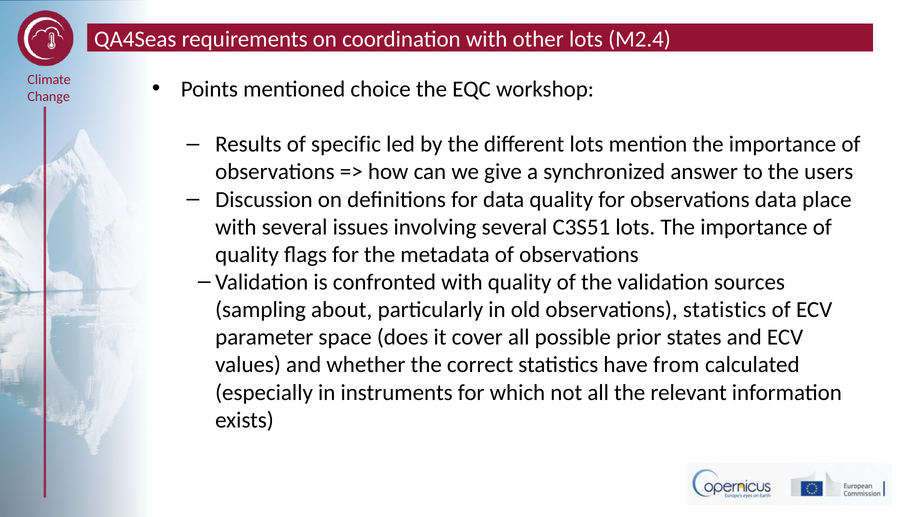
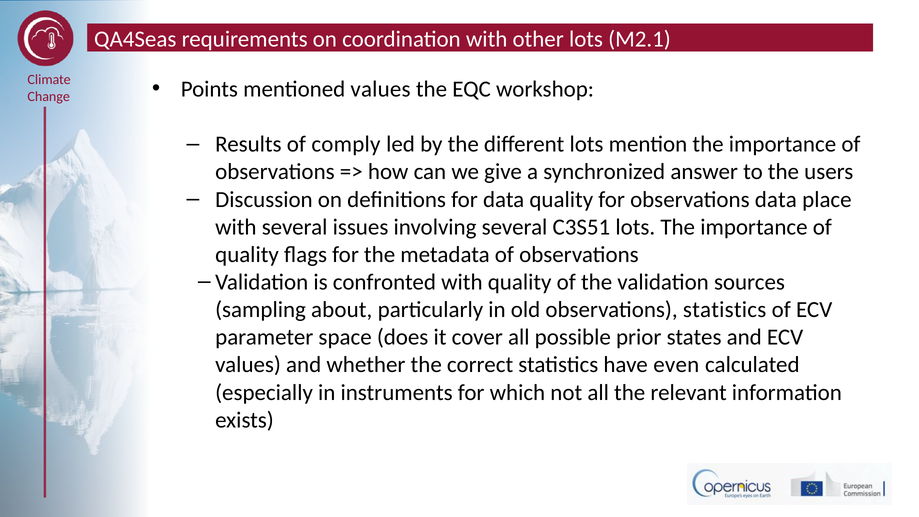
M2.4: M2.4 -> M2.1
mentioned choice: choice -> values
specific: specific -> comply
from: from -> even
